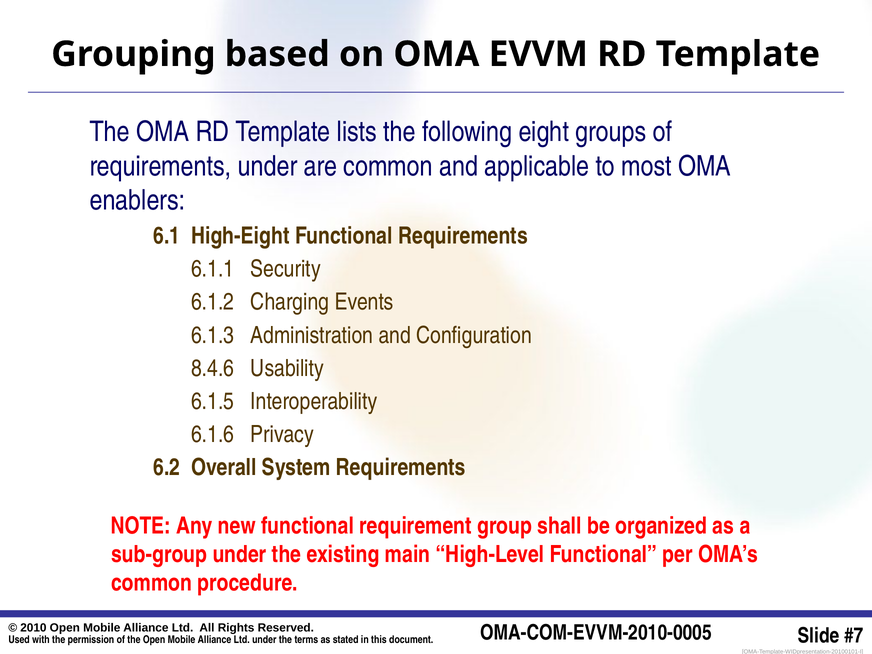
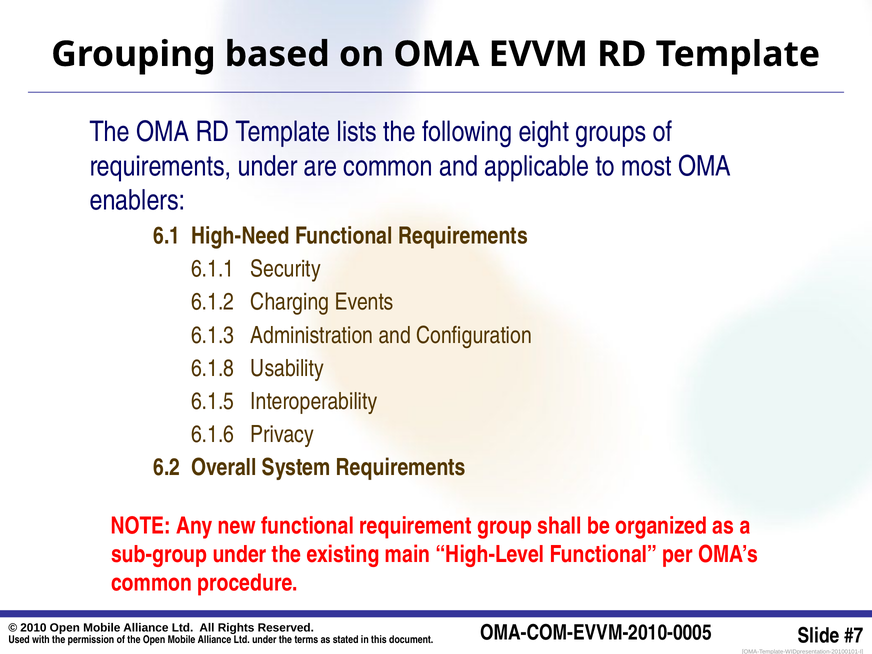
High-Eight: High-Eight -> High-Need
8.4.6: 8.4.6 -> 6.1.8
